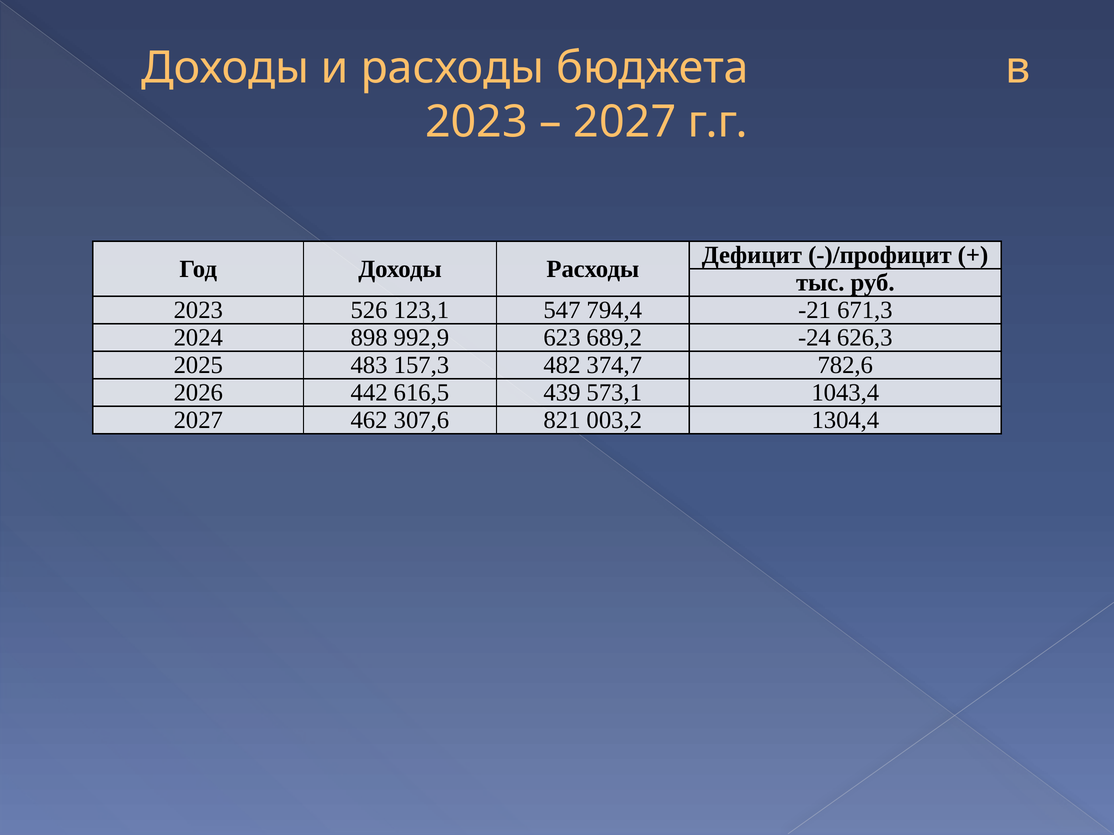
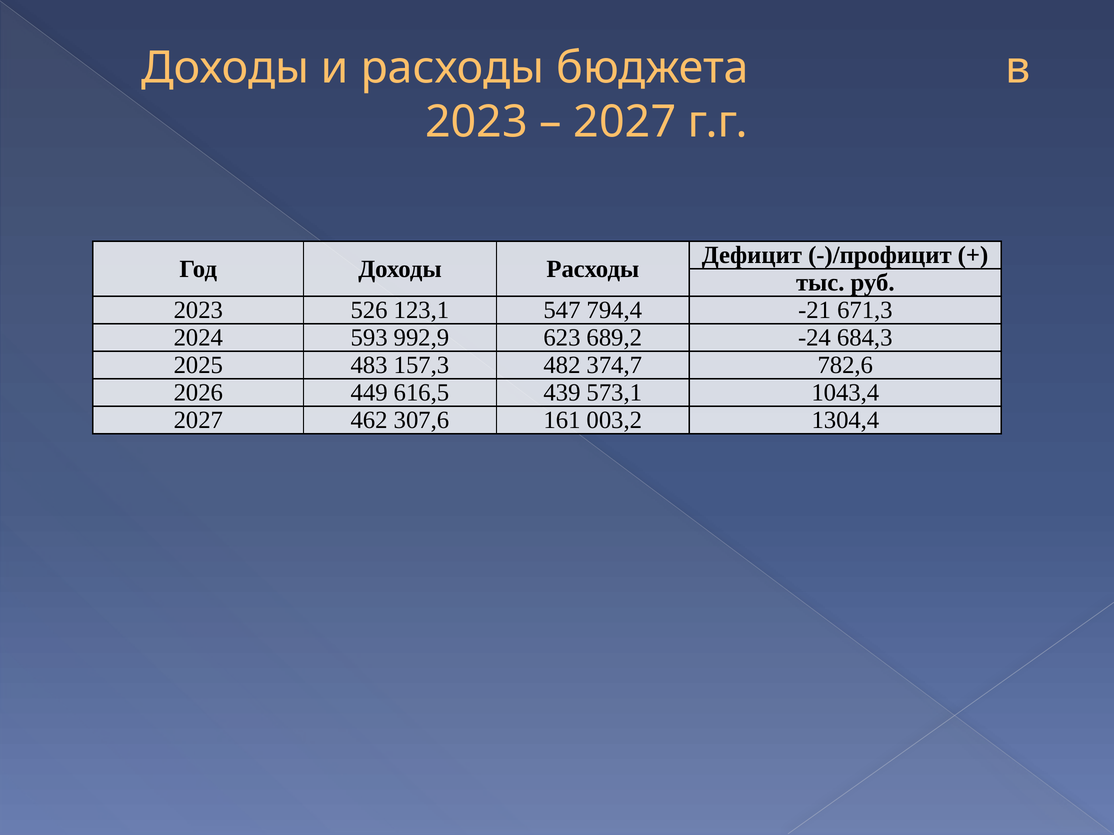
898: 898 -> 593
626,3: 626,3 -> 684,3
442: 442 -> 449
821: 821 -> 161
